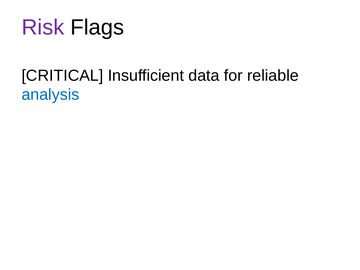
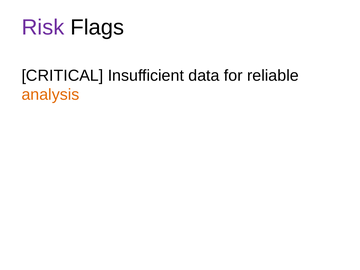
analysis colour: blue -> orange
